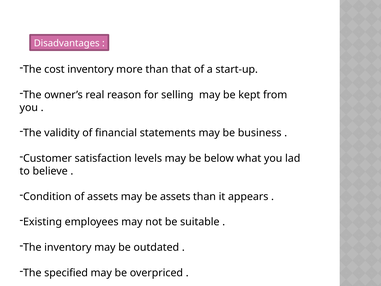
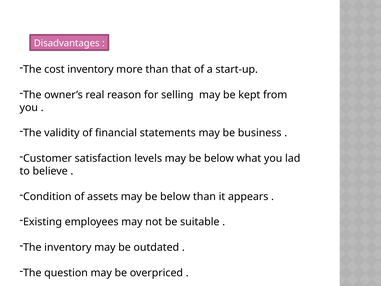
assets may be assets: assets -> below
specified: specified -> question
